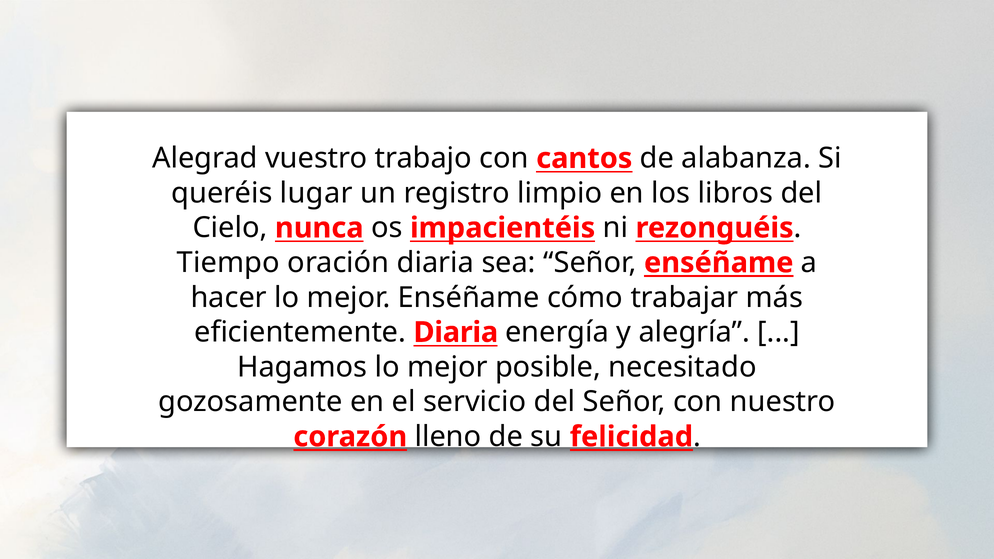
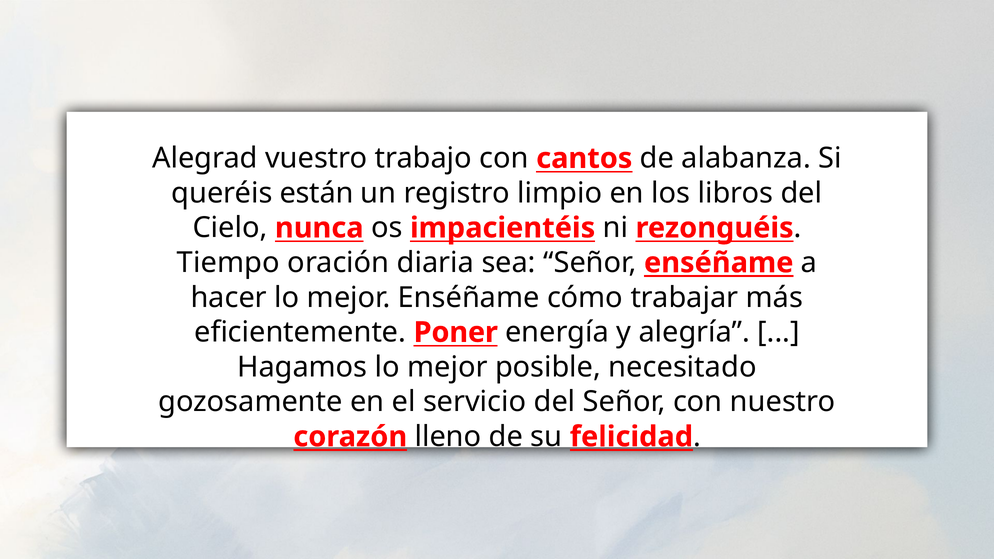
lugar: lugar -> están
eficientemente Diaria: Diaria -> Poner
